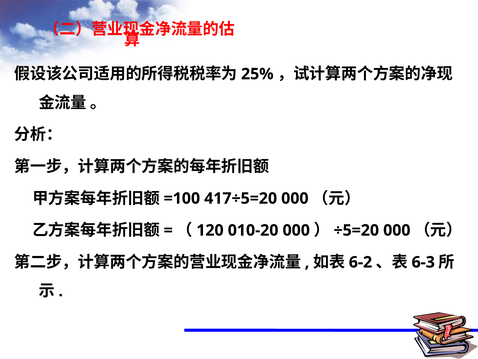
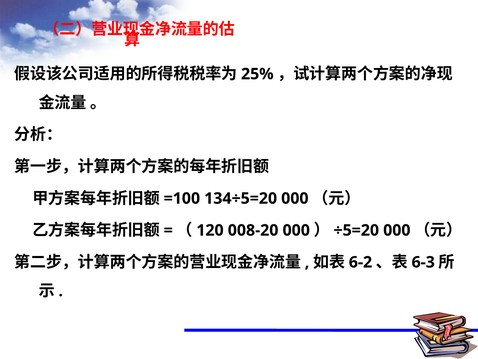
417÷5=20: 417÷5=20 -> 134÷5=20
010-20: 010-20 -> 008-20
